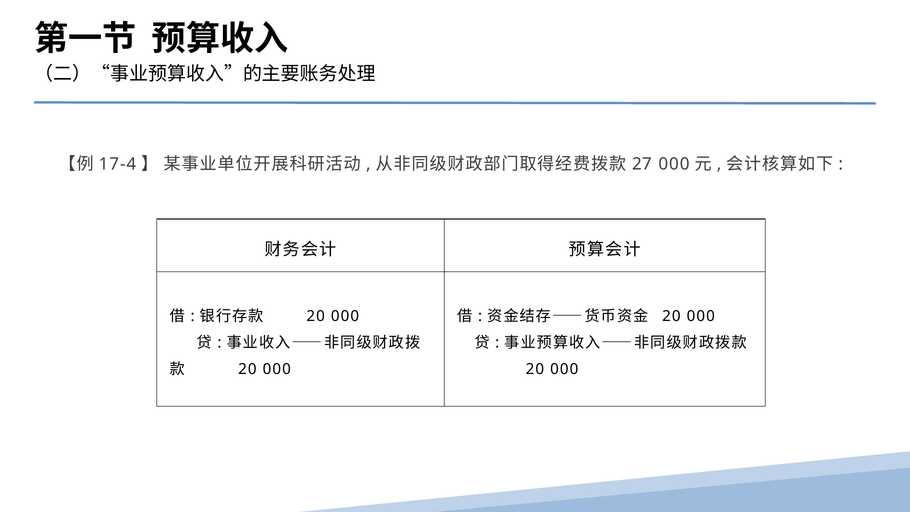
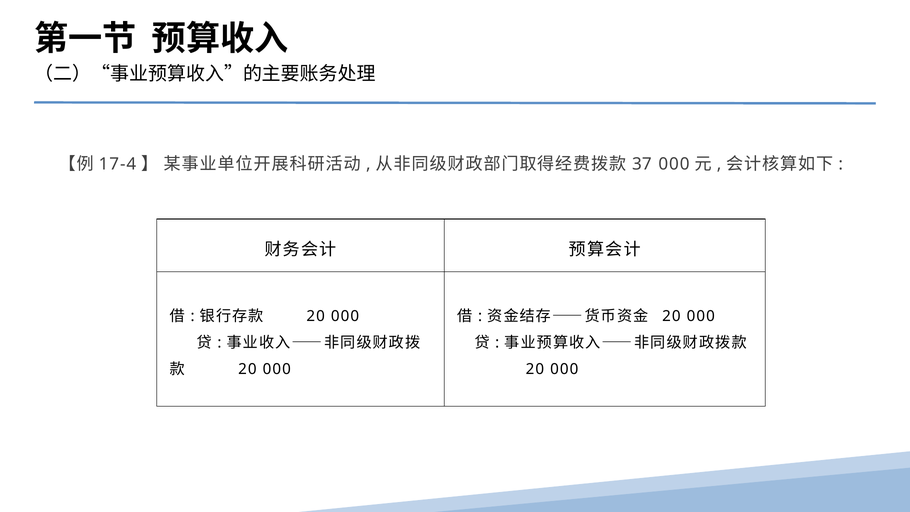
27: 27 -> 37
